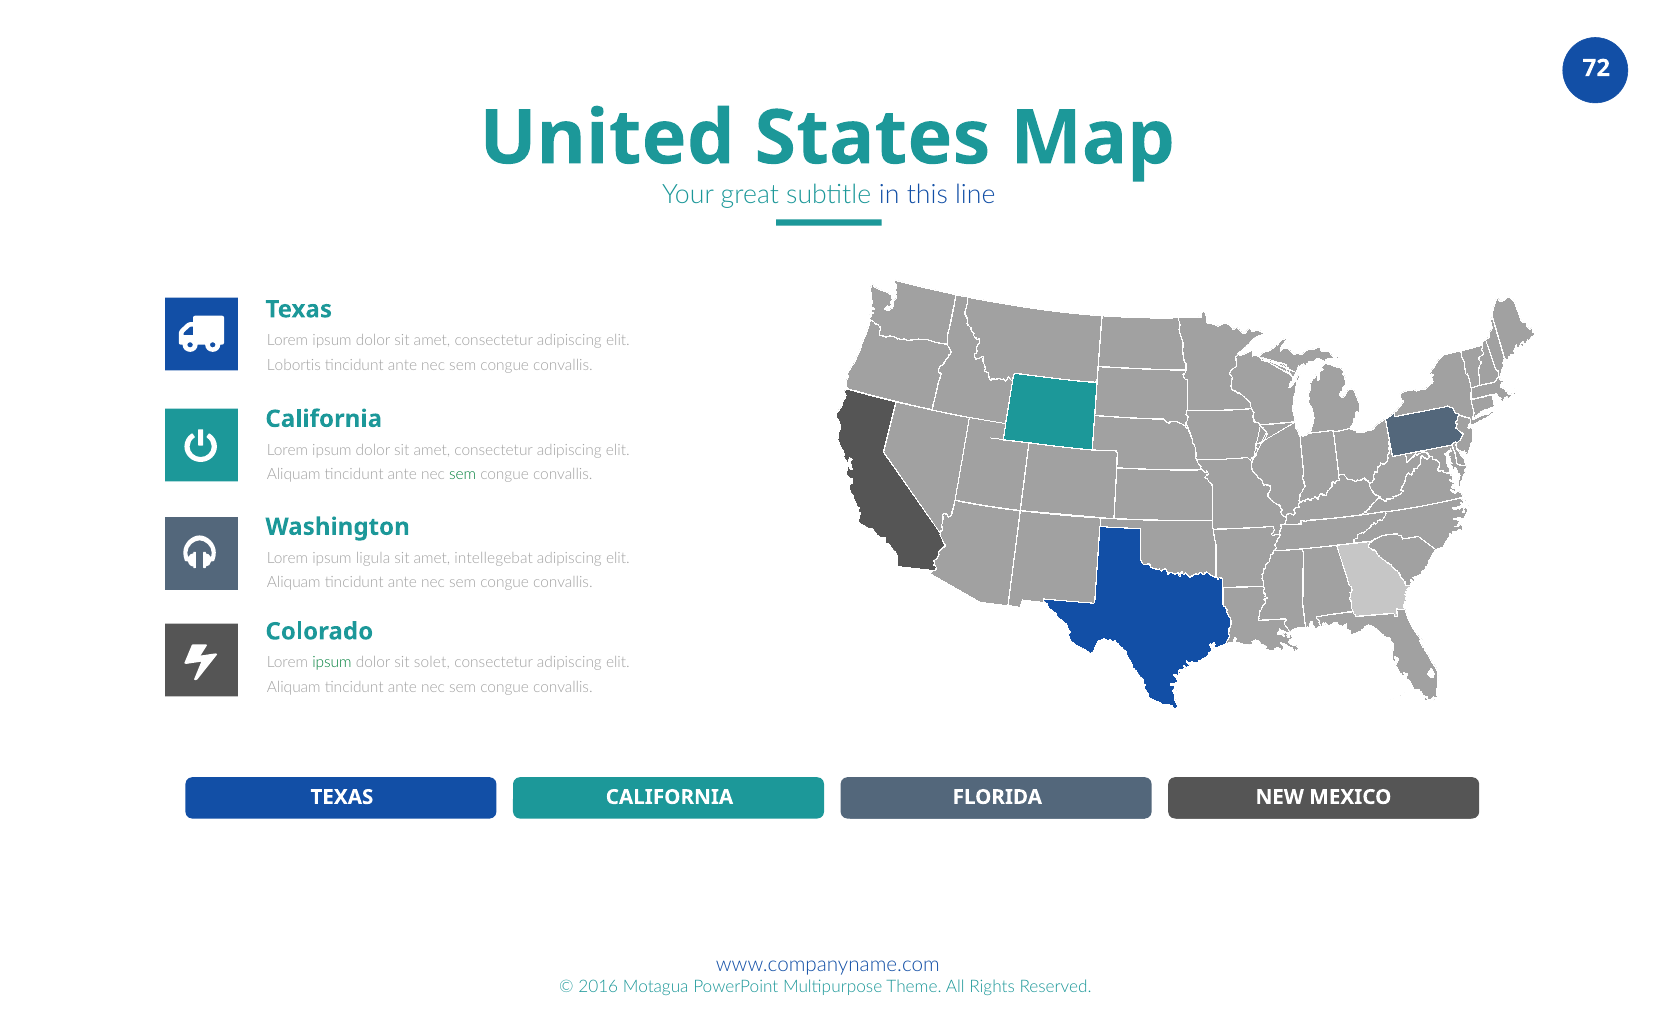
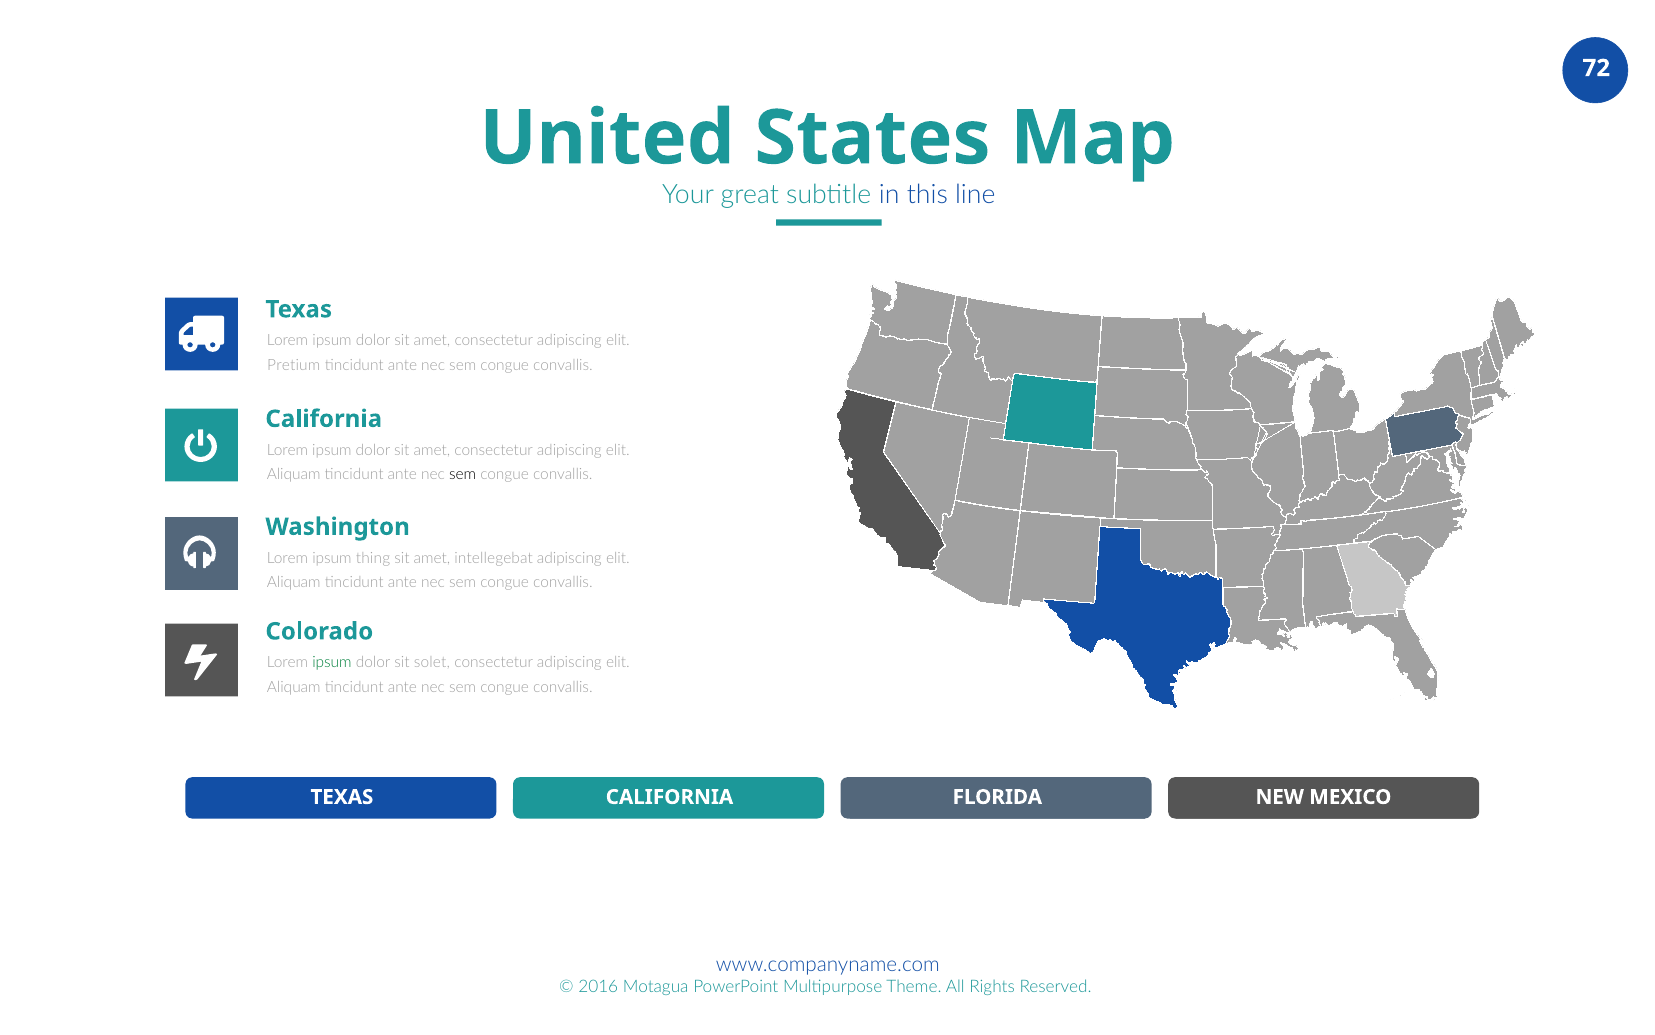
Lobortis: Lobortis -> Pretium
sem at (463, 474) colour: green -> black
ligula: ligula -> thing
